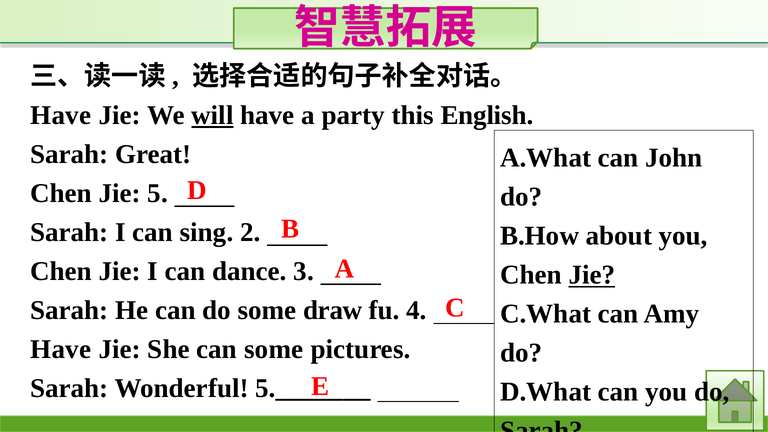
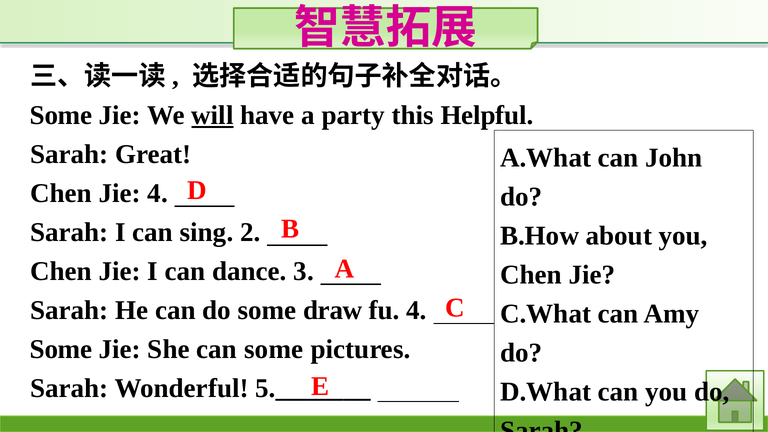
Have at (61, 115): Have -> Some
this English: English -> Helpful
Jie 5: 5 -> 4
Jie at (592, 275) underline: present -> none
Have at (61, 349): Have -> Some
